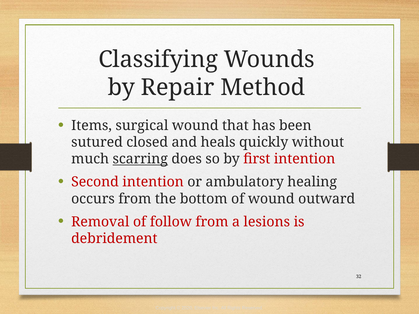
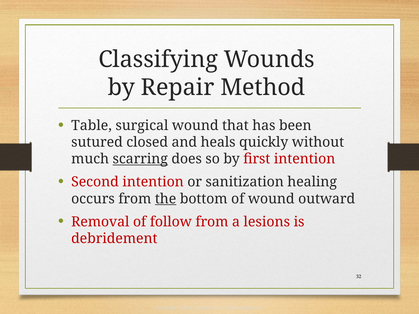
Items: Items -> Table
ambulatory: ambulatory -> sanitization
the underline: none -> present
